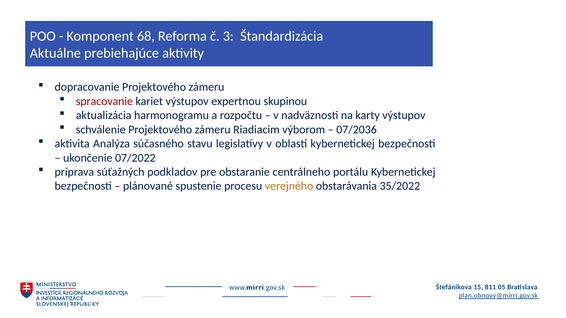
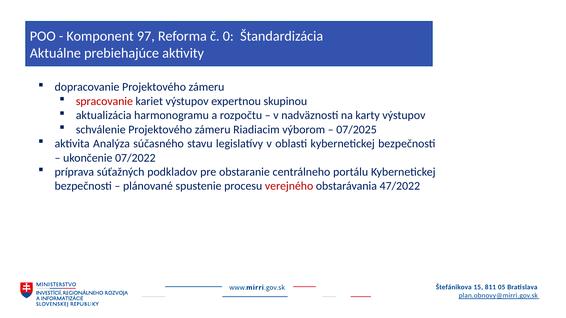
68: 68 -> 97
3: 3 -> 0
07/2036: 07/2036 -> 07/2025
verejného colour: orange -> red
35/2022: 35/2022 -> 47/2022
